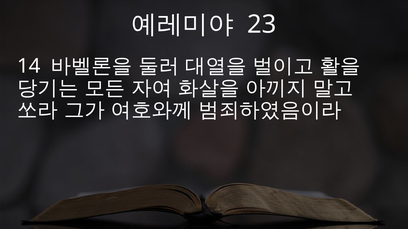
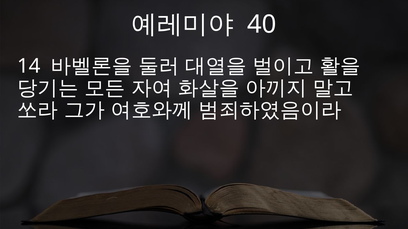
23: 23 -> 40
